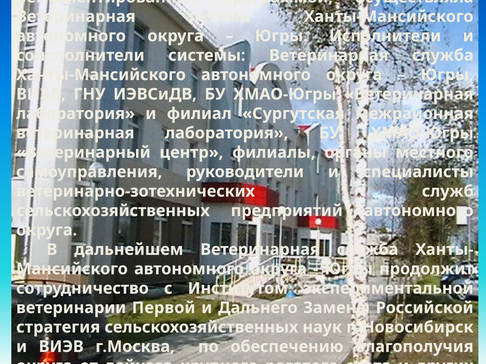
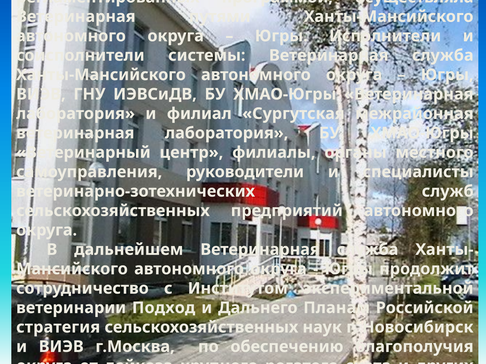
Первой: Первой -> Подход
Замены: Замены -> Планам
